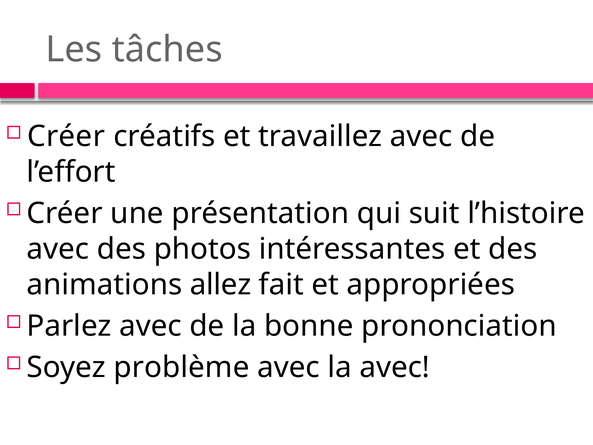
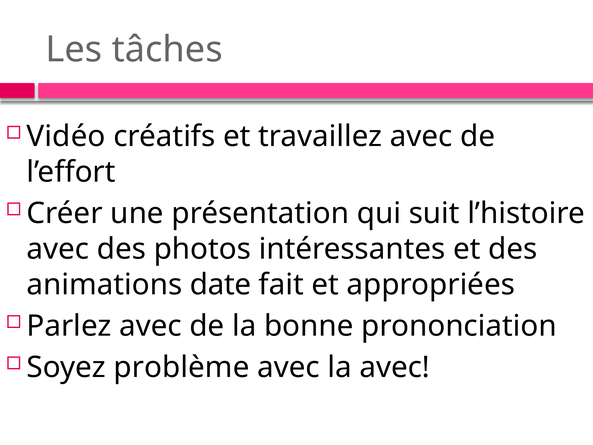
Créer at (66, 136): Créer -> Vidéo
allez: allez -> date
